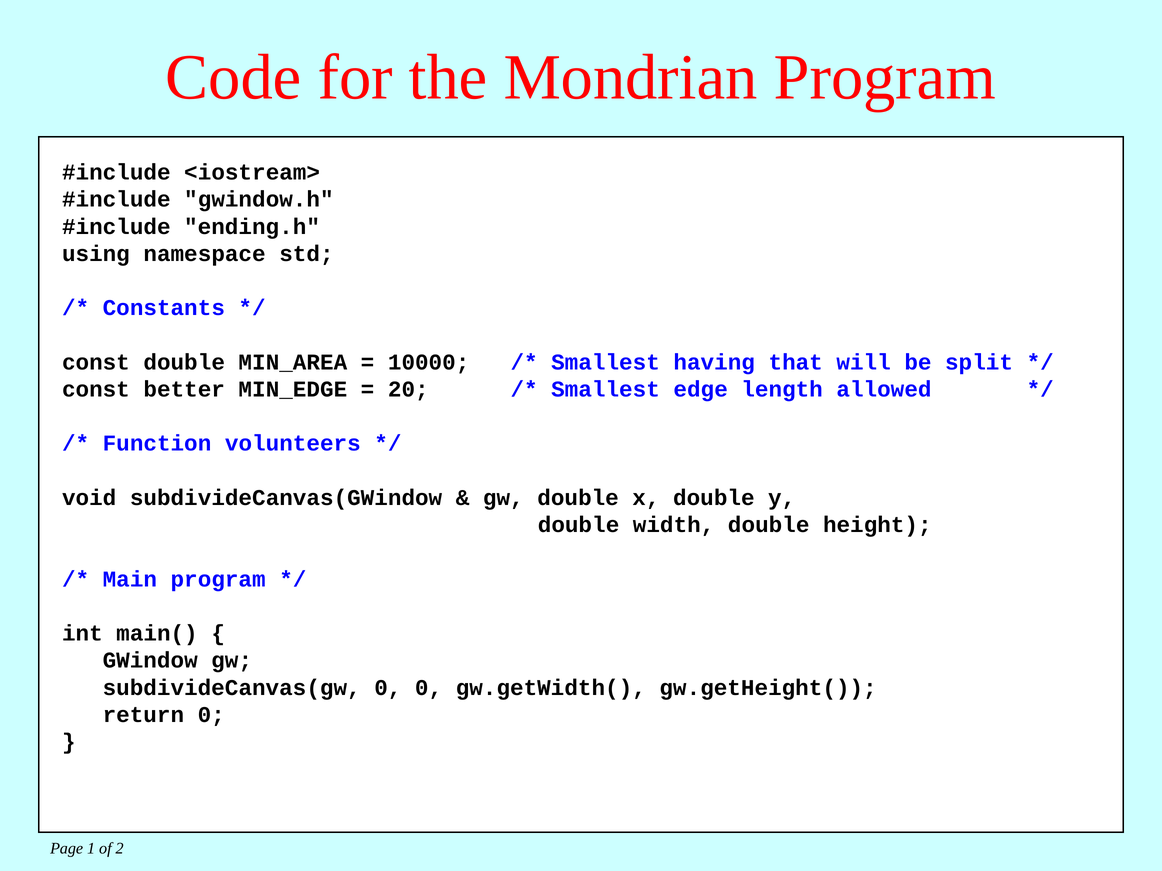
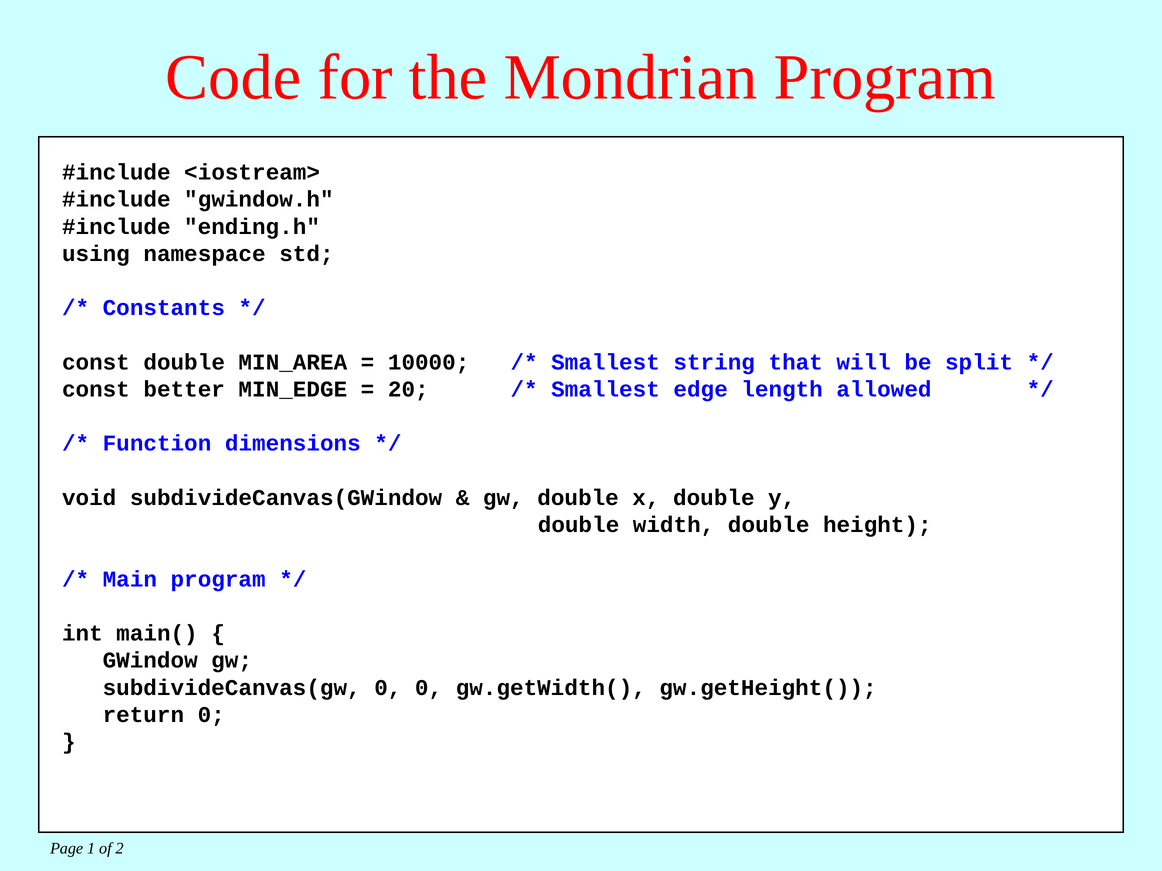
having: having -> string
volunteers: volunteers -> dimensions
